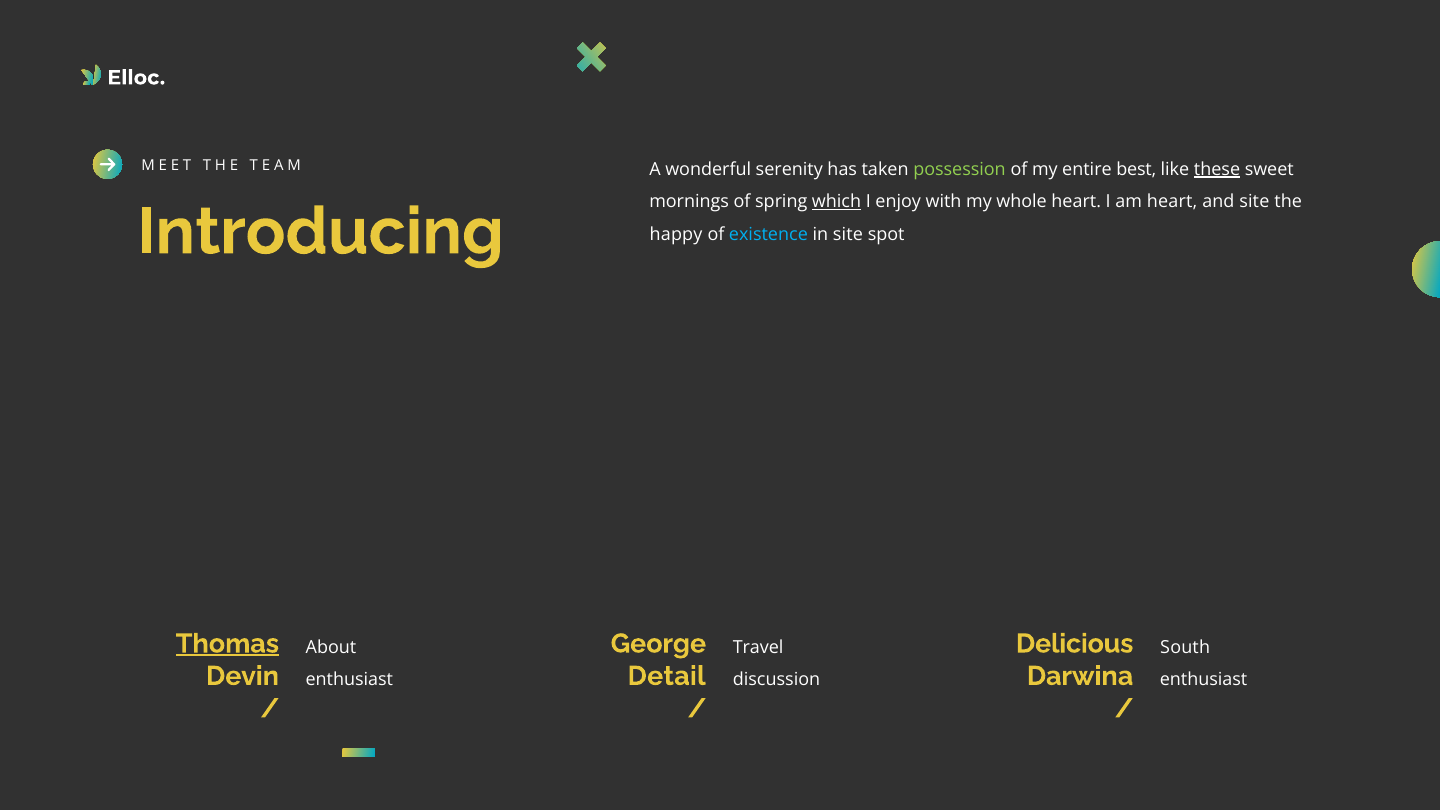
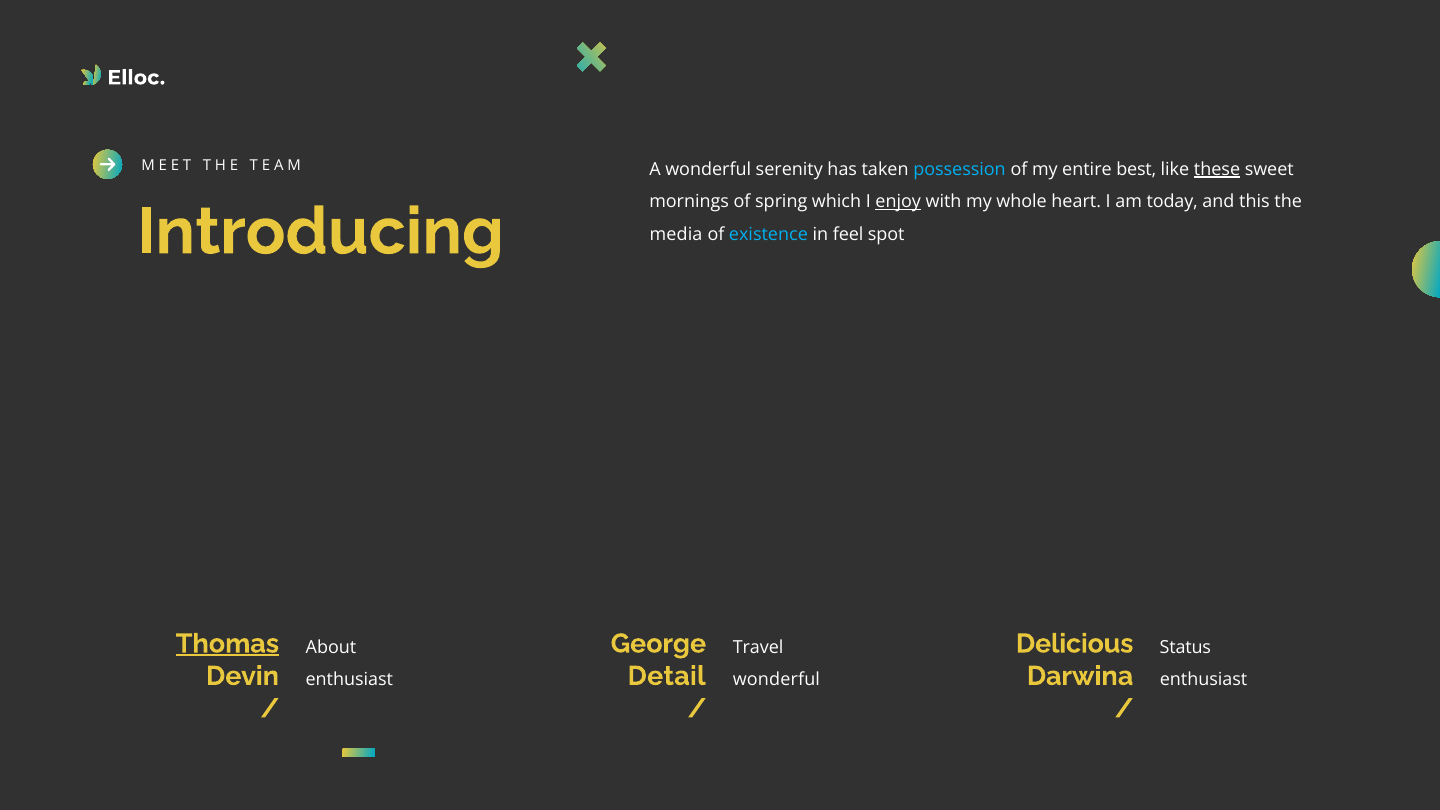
possession colour: light green -> light blue
which underline: present -> none
enjoy underline: none -> present
am heart: heart -> today
and site: site -> this
happy: happy -> media
in site: site -> feel
South: South -> Status
discussion at (776, 680): discussion -> wonderful
